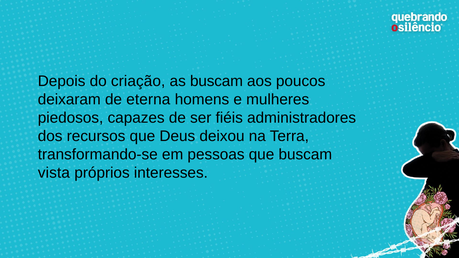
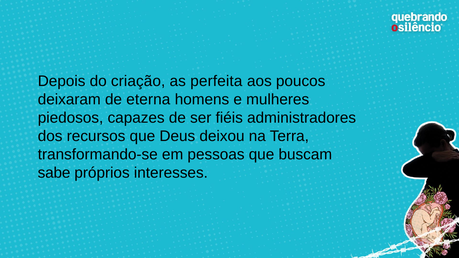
as buscam: buscam -> perfeita
vista: vista -> sabe
